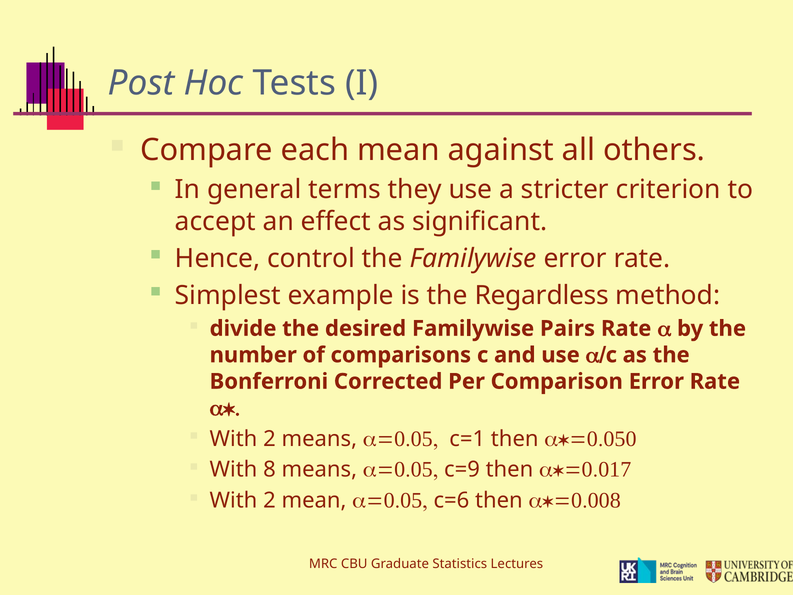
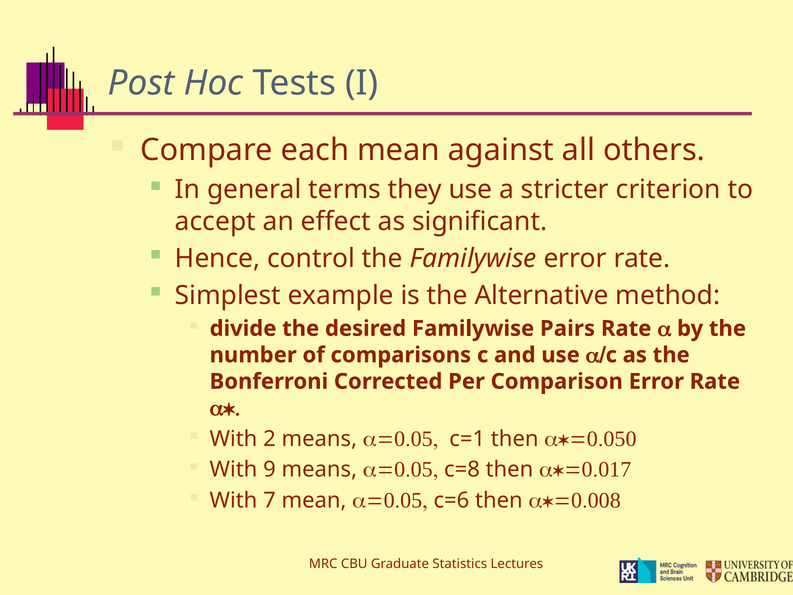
Regardless: Regardless -> Alternative
8: 8 -> 9
c=9: c=9 -> c=8
2 at (269, 500): 2 -> 7
